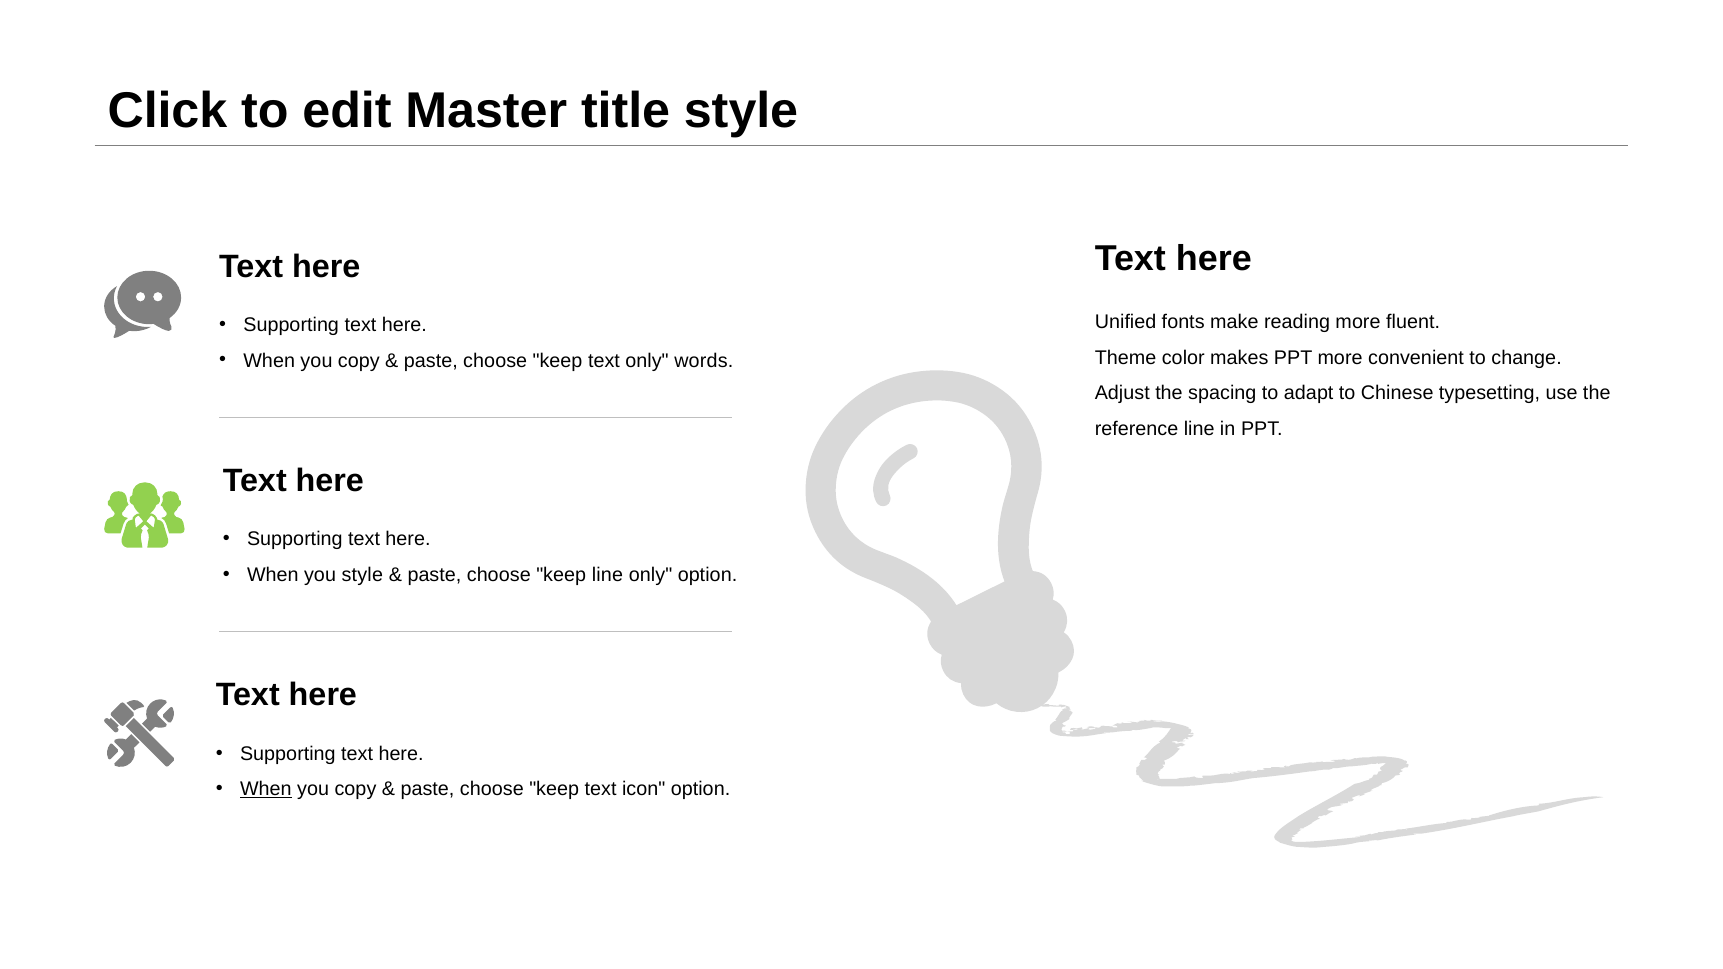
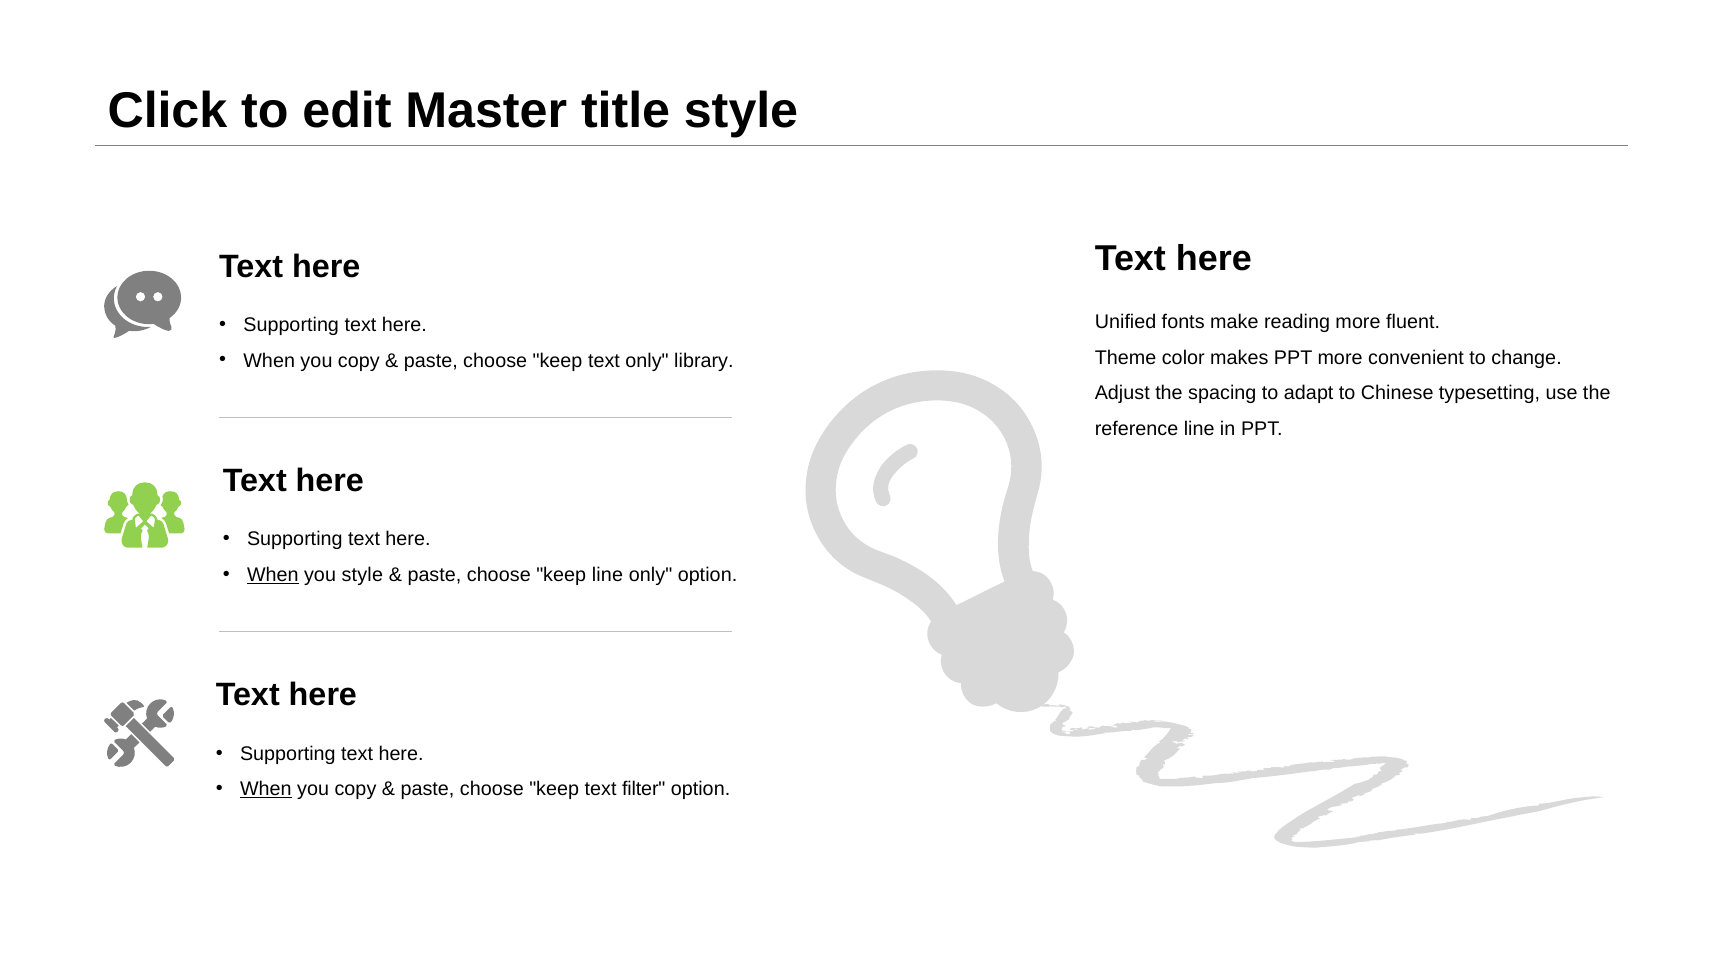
words: words -> library
When at (273, 575) underline: none -> present
icon: icon -> filter
